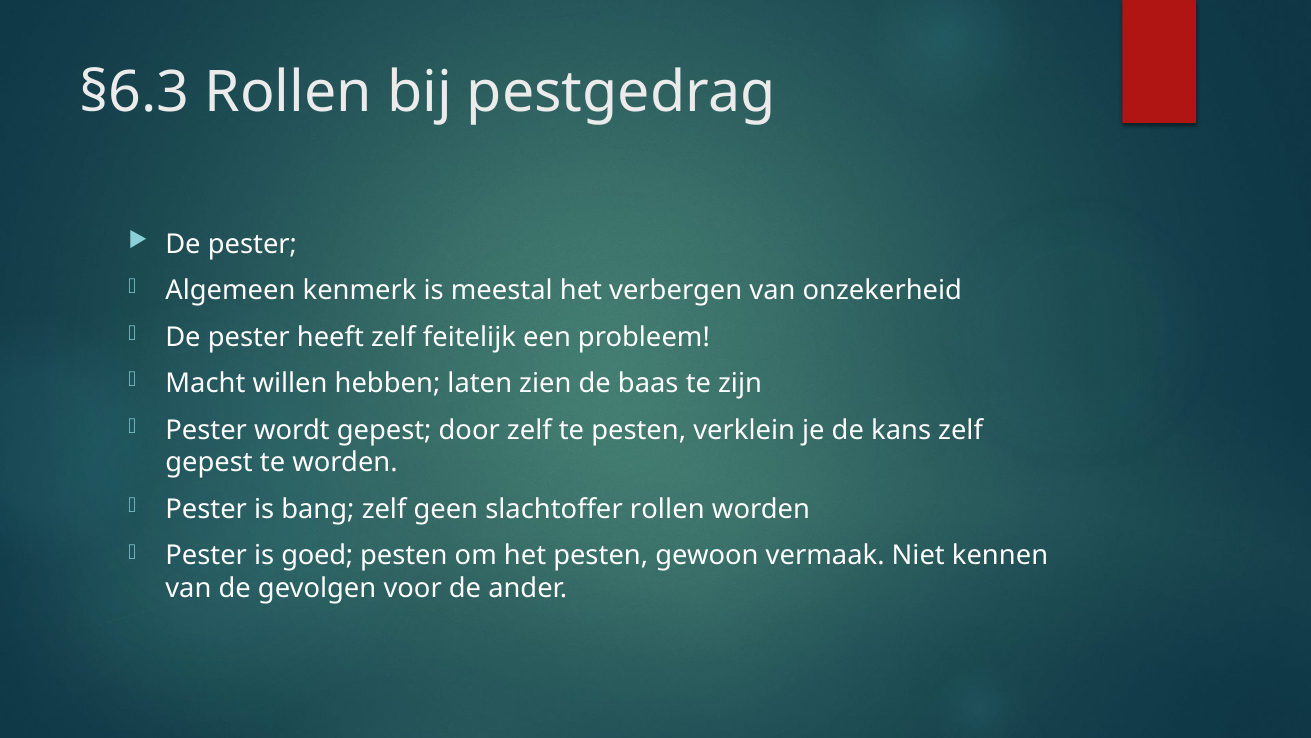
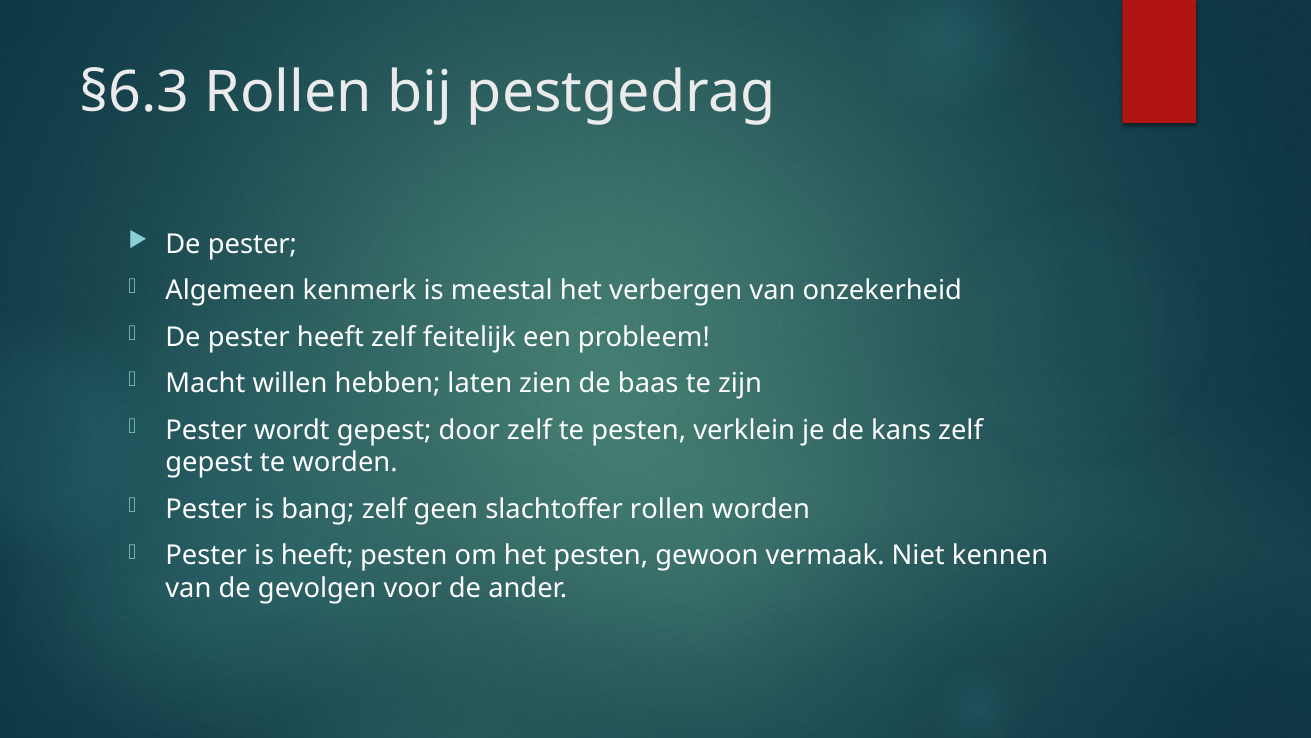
is goed: goed -> heeft
